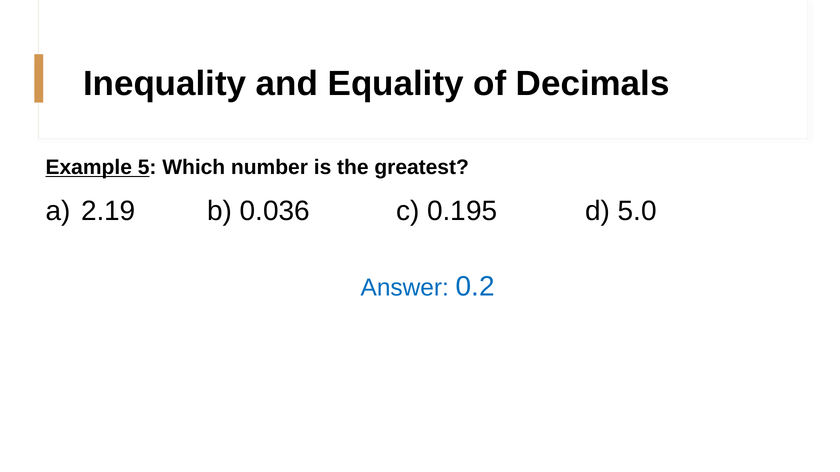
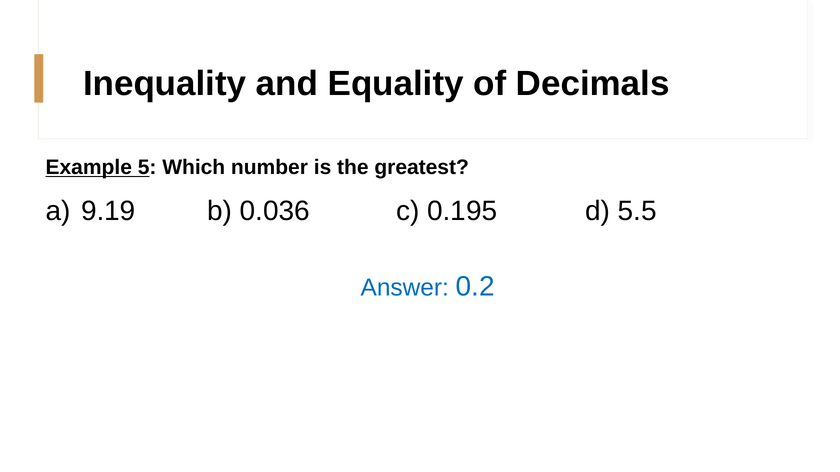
2.19: 2.19 -> 9.19
5.0: 5.0 -> 5.5
